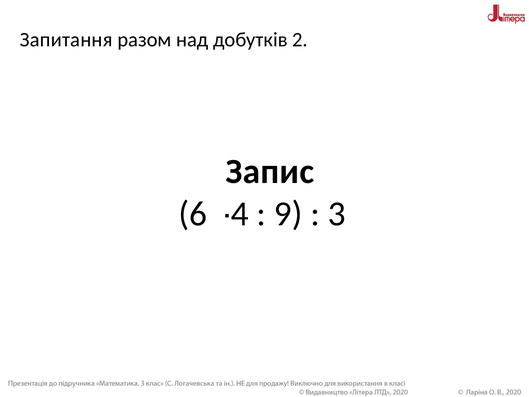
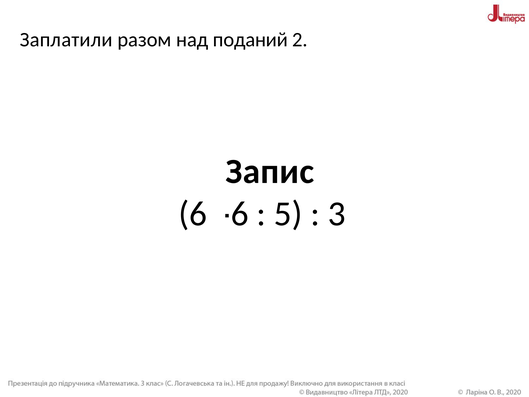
Запитання: Запитання -> Заплатили
добутків: добутків -> поданий
4 at (240, 214): 4 -> 6
9: 9 -> 5
